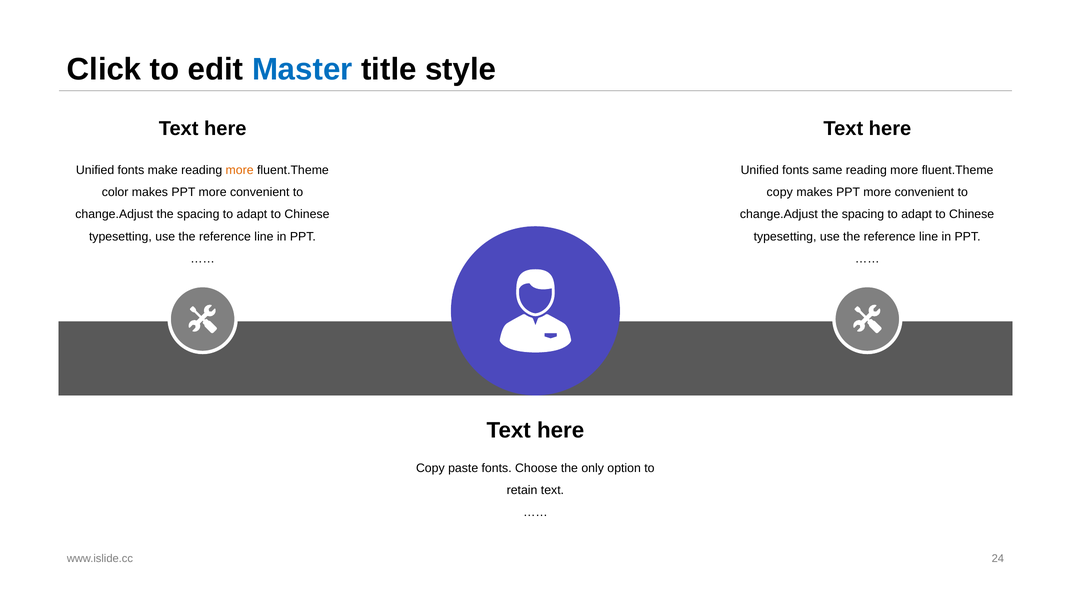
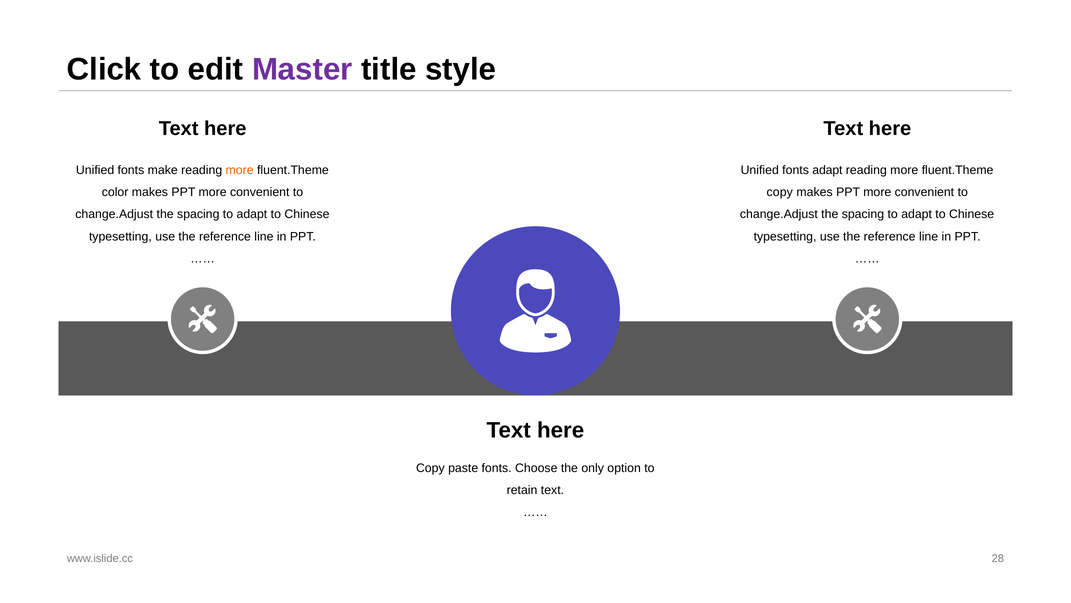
Master colour: blue -> purple
fonts same: same -> adapt
24: 24 -> 28
